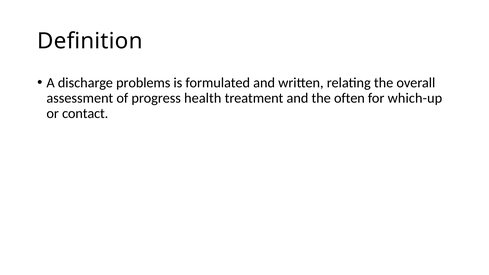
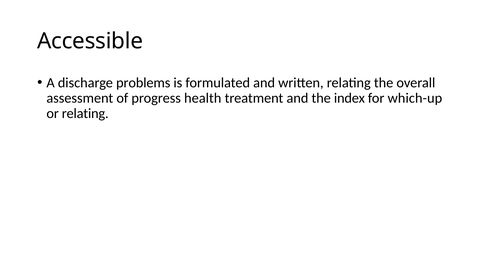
Definition: Definition -> Accessible
often: often -> index
or contact: contact -> relating
